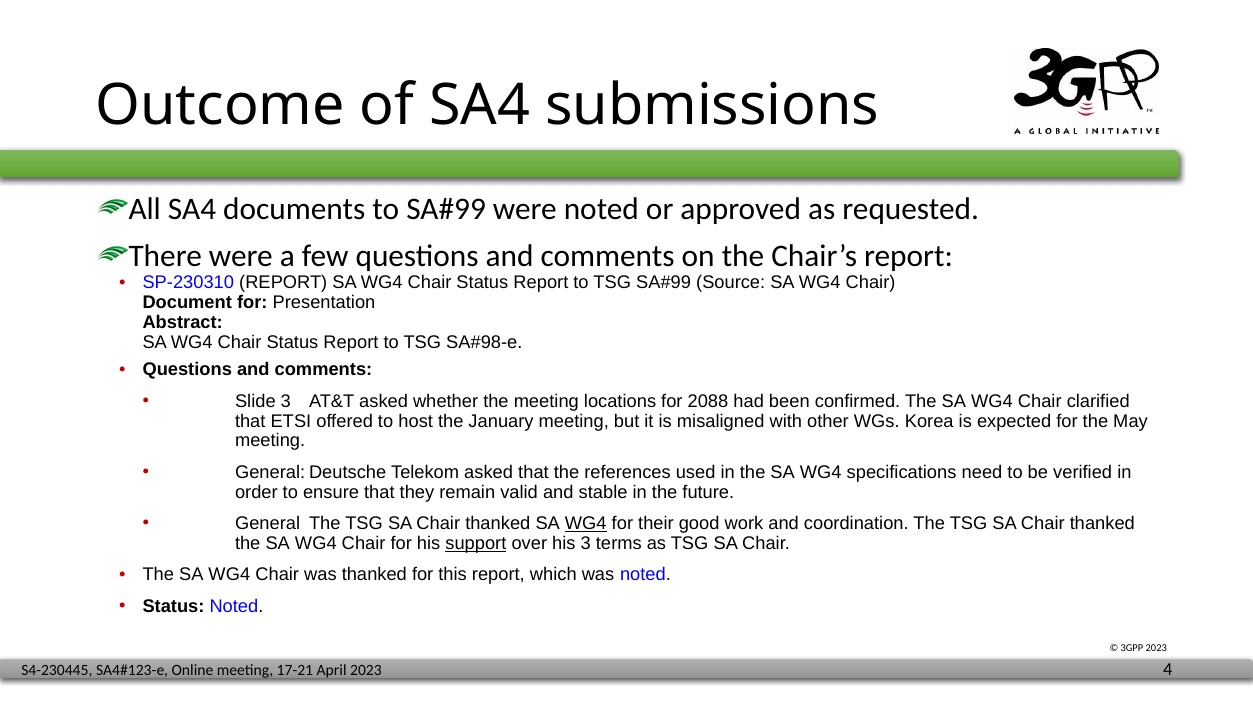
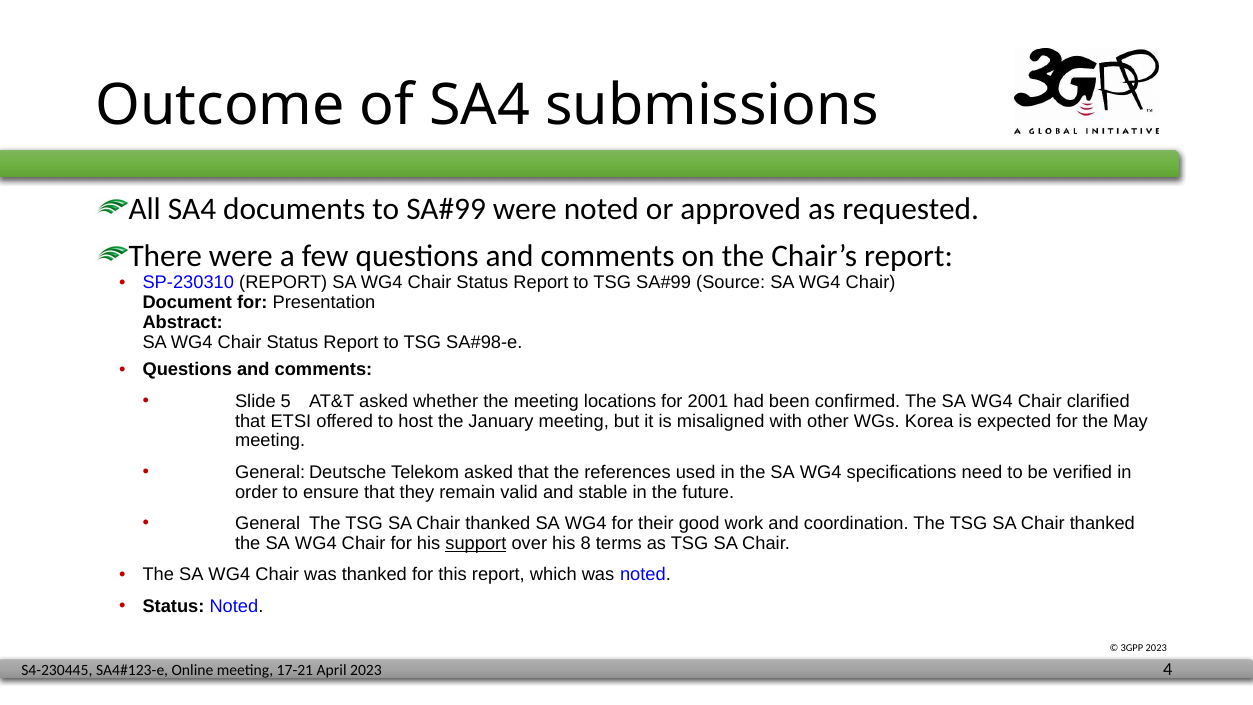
Slide 3: 3 -> 5
2088: 2088 -> 2001
WG4 at (586, 523) underline: present -> none
his 3: 3 -> 8
